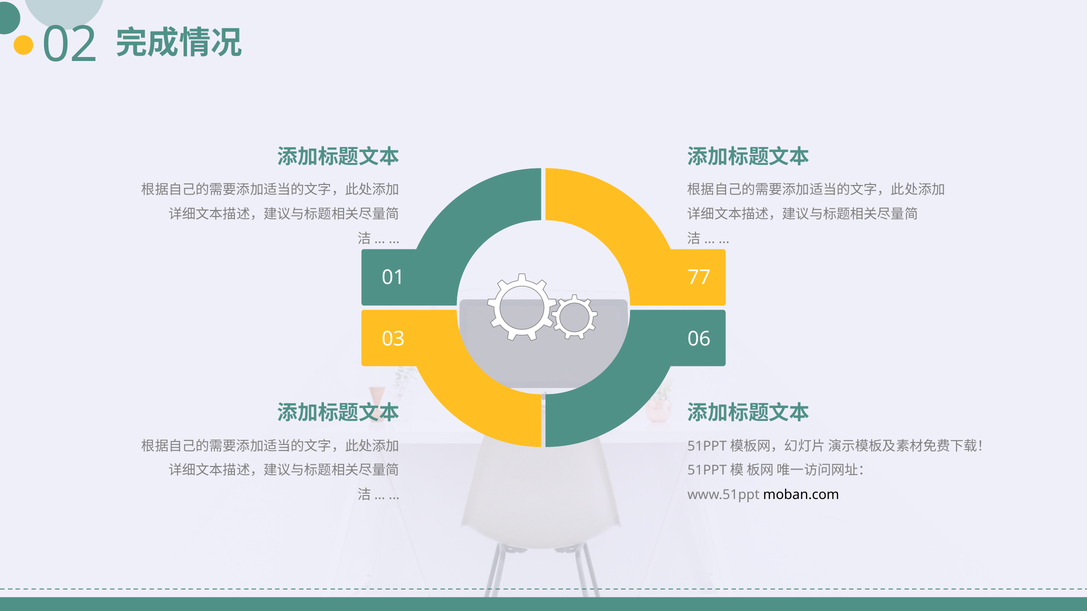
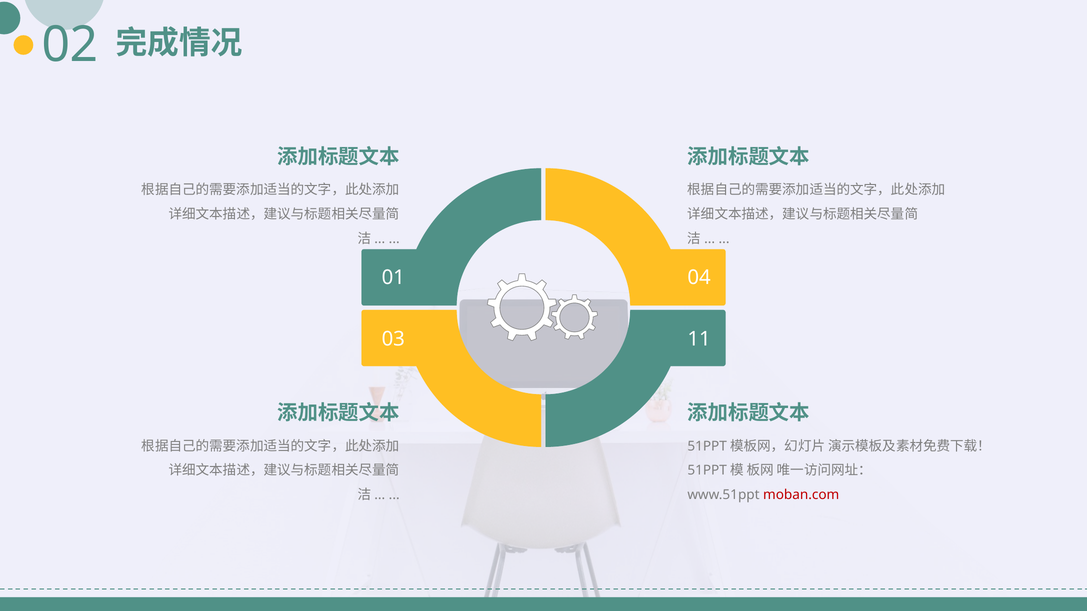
77: 77 -> 04
06: 06 -> 11
moban.com colour: black -> red
